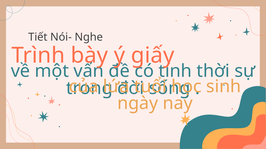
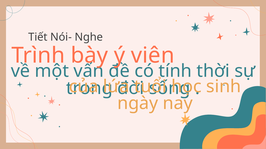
giấy: giấy -> viên
